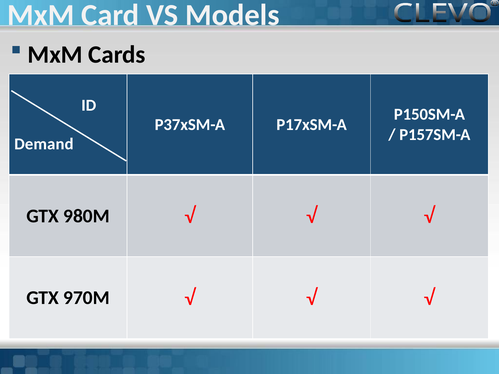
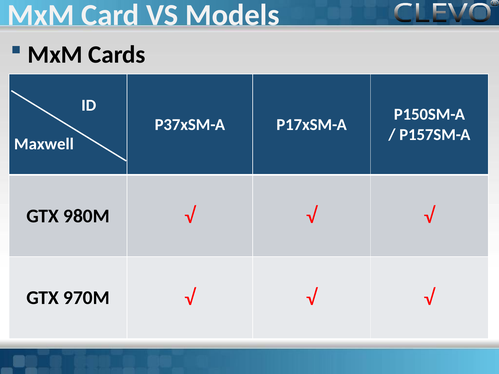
Demand: Demand -> Maxwell
